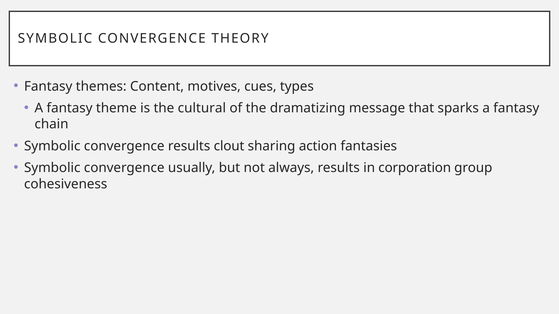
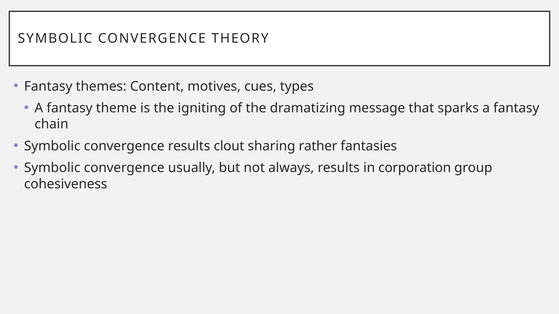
cultural: cultural -> igniting
action: action -> rather
